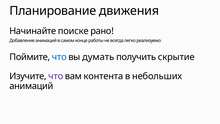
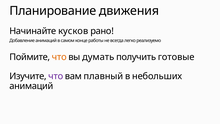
поиске: поиске -> кусков
что at (59, 57) colour: blue -> orange
скрытие: скрытие -> готовые
контента: контента -> плавный
